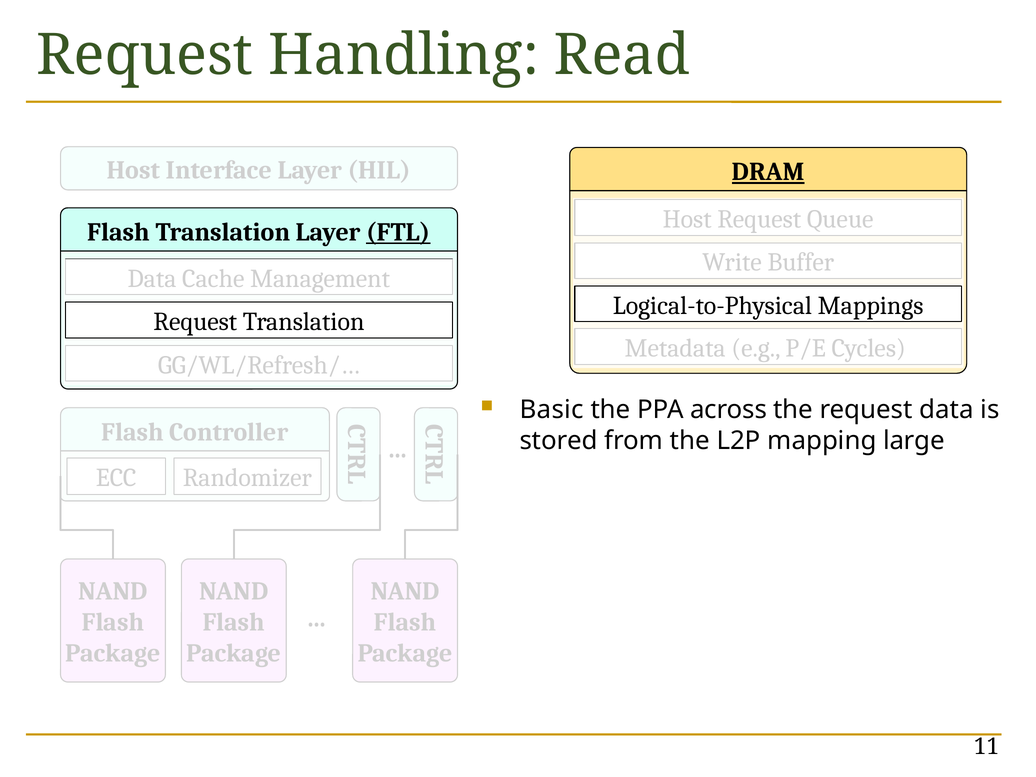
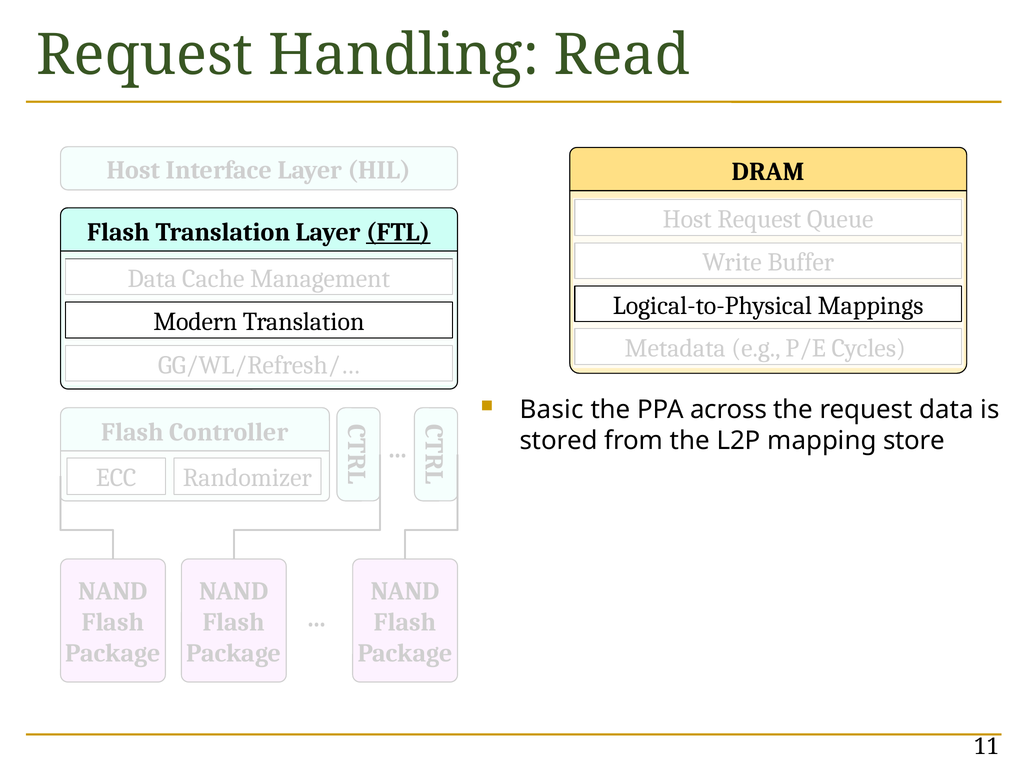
DRAM underline: present -> none
Request at (195, 322): Request -> Modern
large: large -> store
